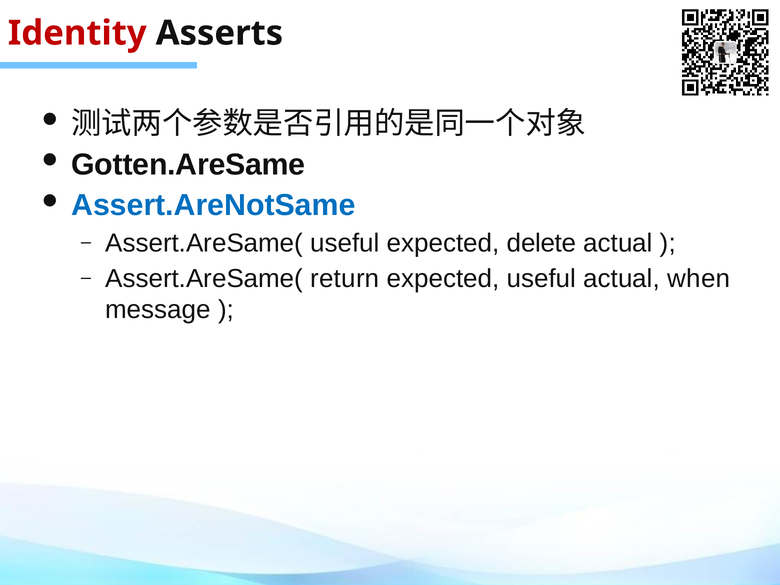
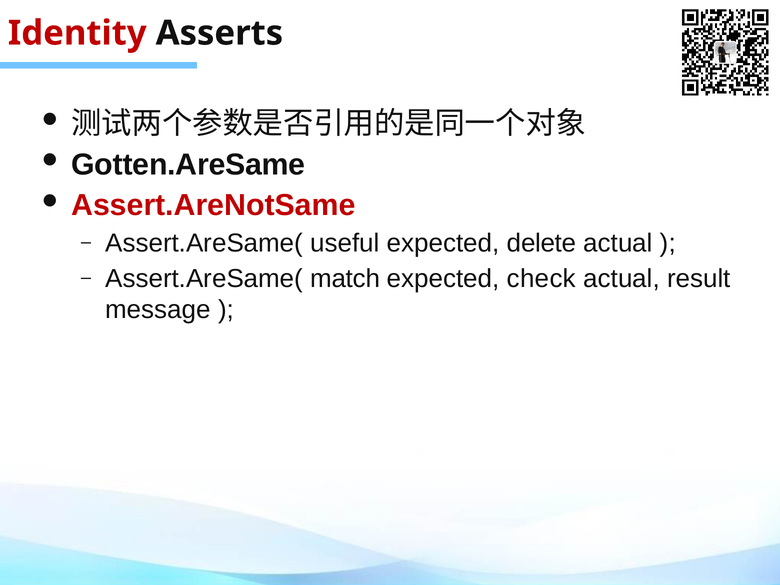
Assert.AreNotSame colour: blue -> red
return: return -> match
expected useful: useful -> check
when: when -> result
